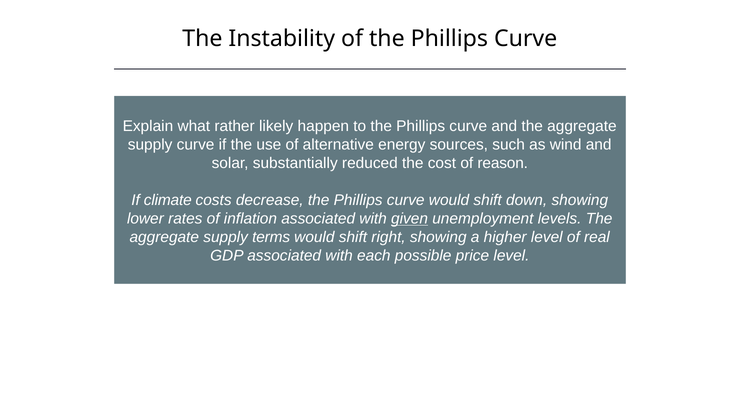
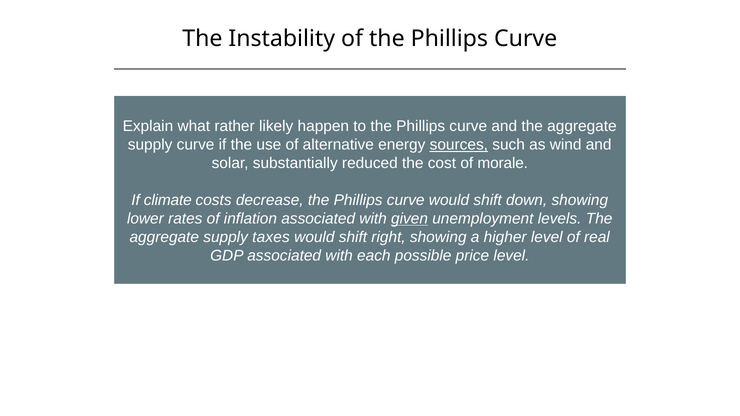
sources underline: none -> present
reason: reason -> morale
terms: terms -> taxes
